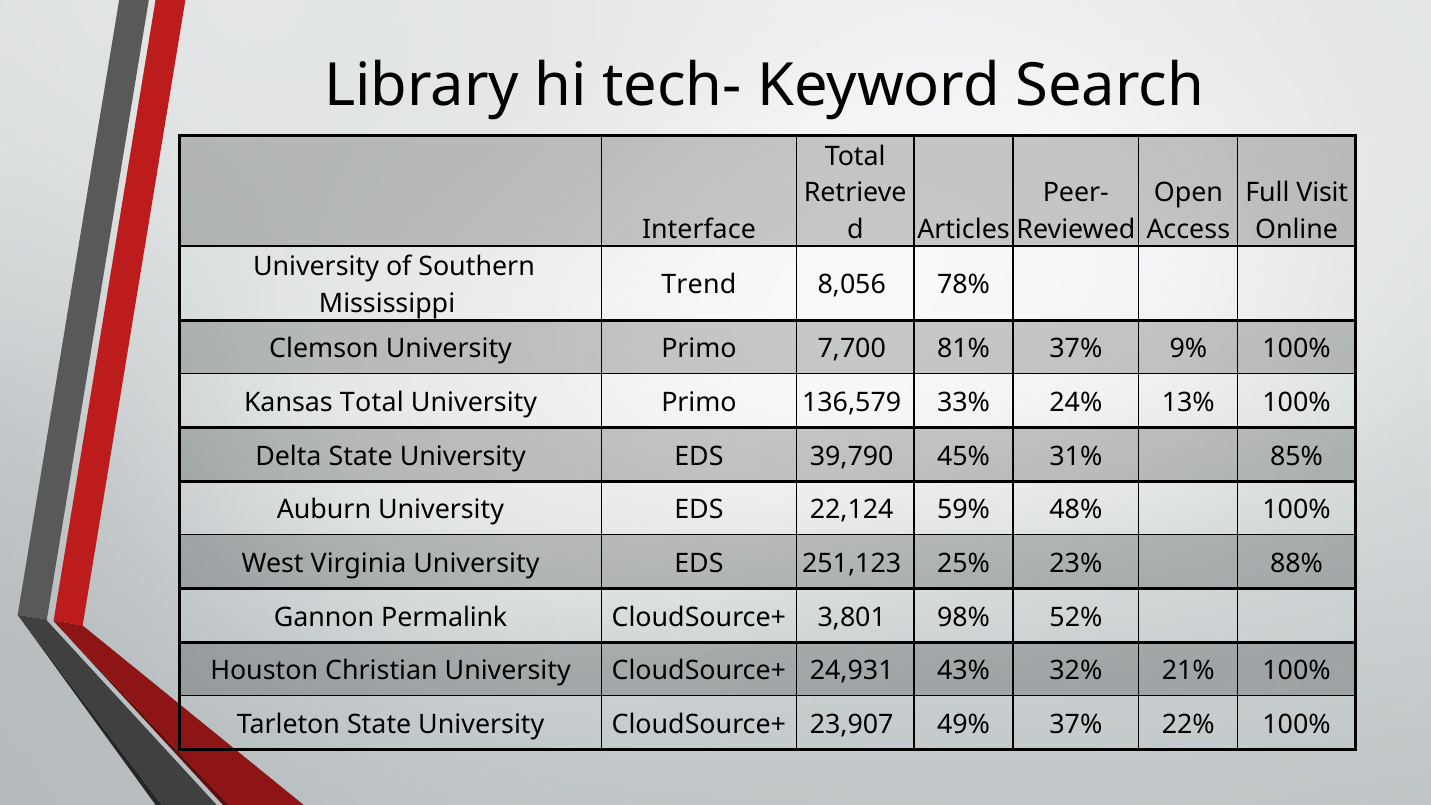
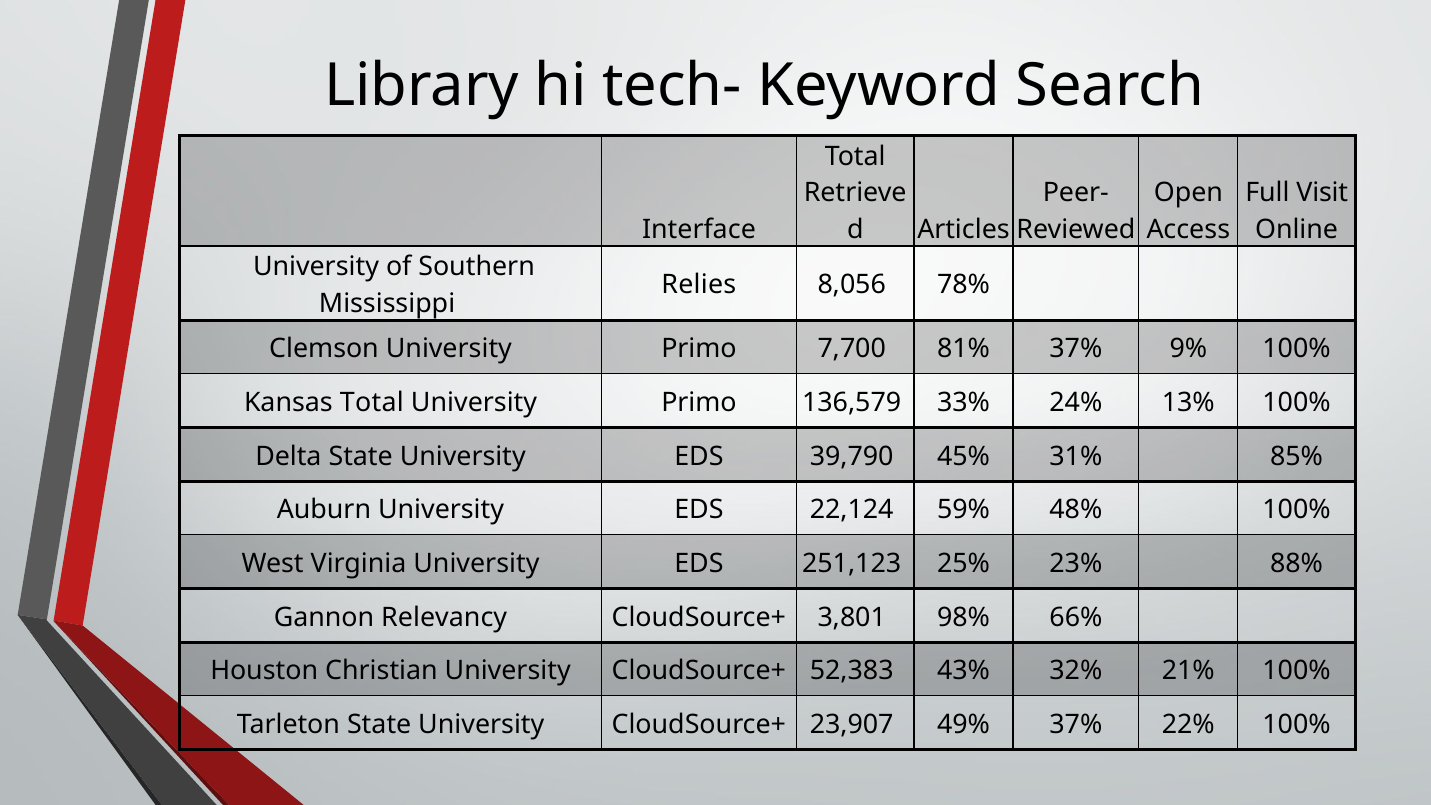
Trend: Trend -> Relies
Permalink: Permalink -> Relevancy
52%: 52% -> 66%
24,931: 24,931 -> 52,383
